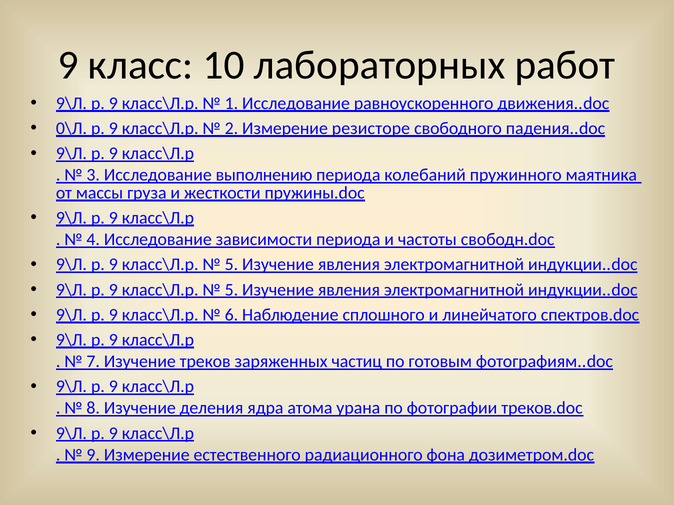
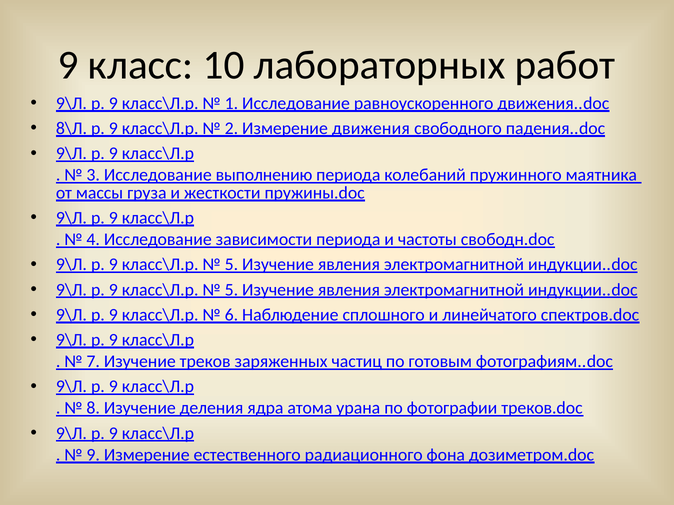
0\Л: 0\Л -> 8\Л
резисторе: резисторе -> движения
